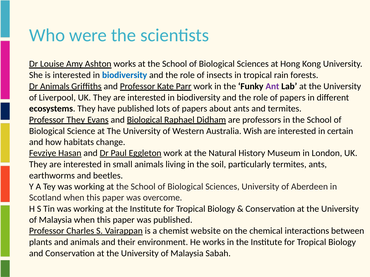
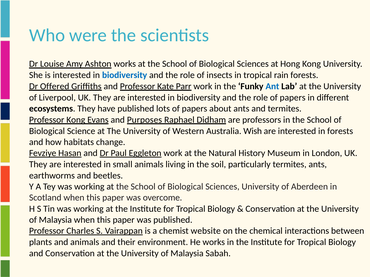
Dr Animals: Animals -> Offered
Ant colour: purple -> blue
Professor They: They -> Kong
and Biological: Biological -> Purposes
in certain: certain -> forests
